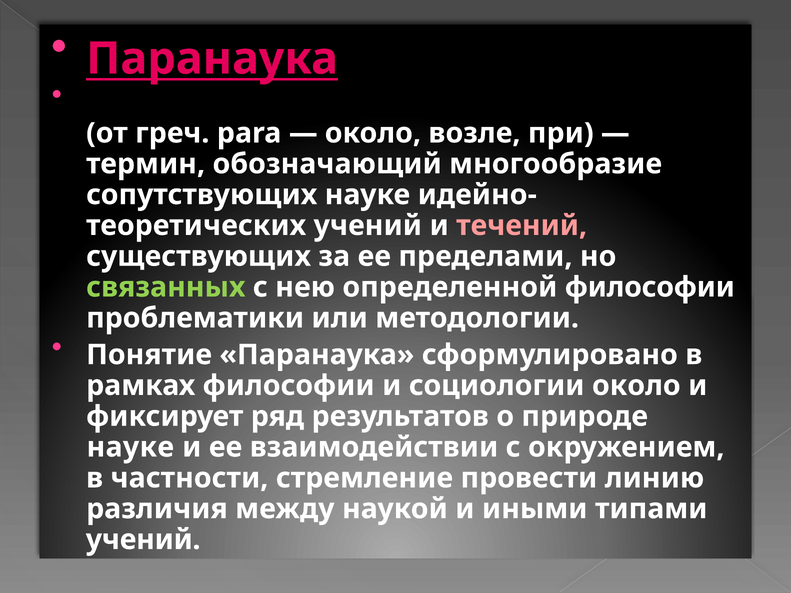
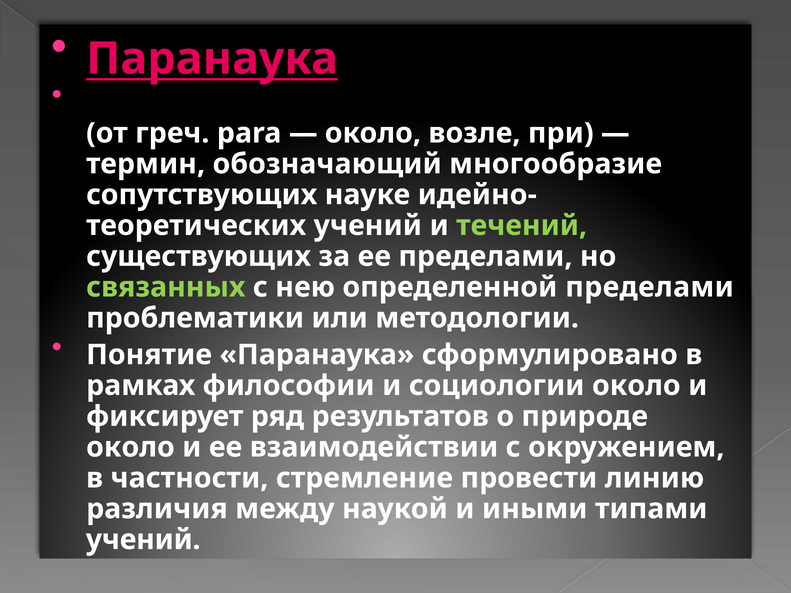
течений colour: pink -> light green
определенной философии: философии -> пределами
науке at (130, 447): науке -> около
